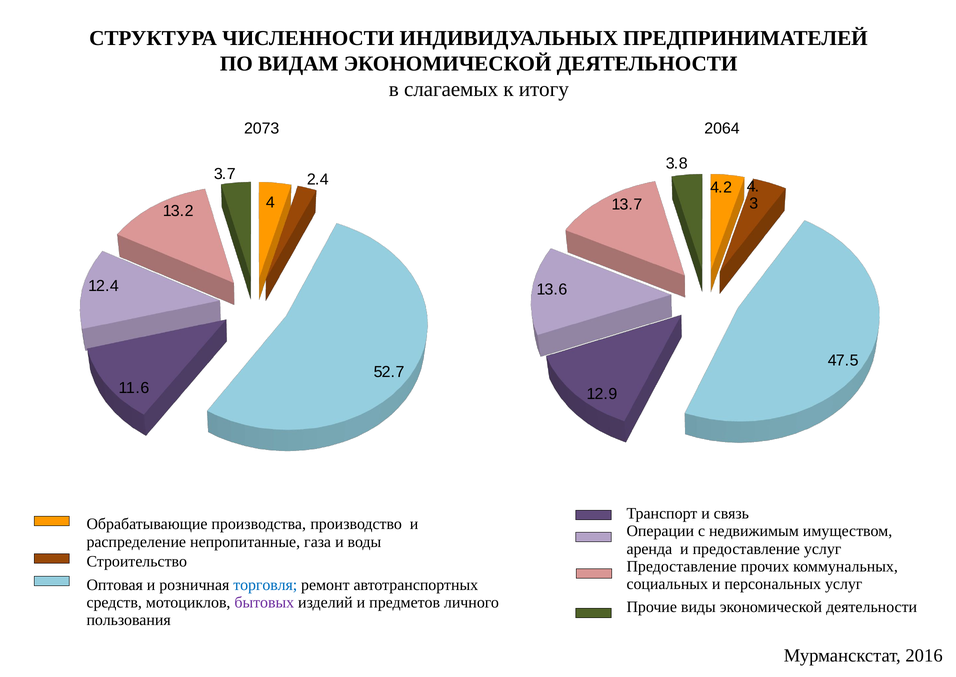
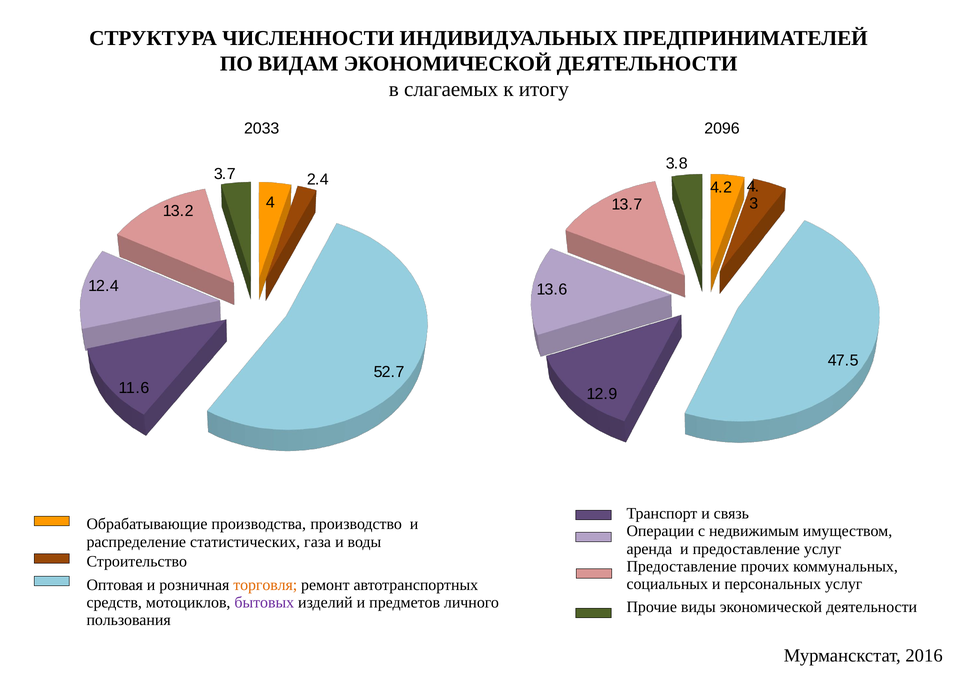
2073: 2073 -> 2033
2064: 2064 -> 2096
непропитанные: непропитанные -> статистических
торговля colour: blue -> orange
